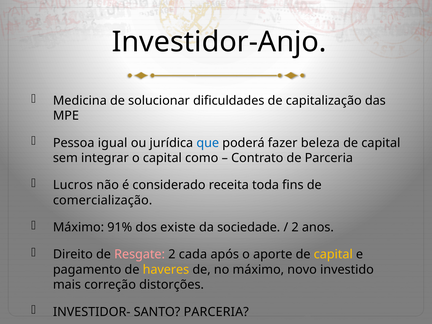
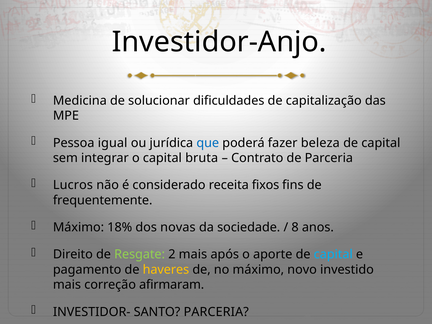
como: como -> bruta
toda: toda -> fixos
comercialização: comercialização -> frequentemente
91%: 91% -> 18%
existe: existe -> novas
2 at (295, 227): 2 -> 8
Resgate colour: pink -> light green
2 cada: cada -> mais
capital at (333, 254) colour: yellow -> light blue
distorções: distorções -> afirmaram
